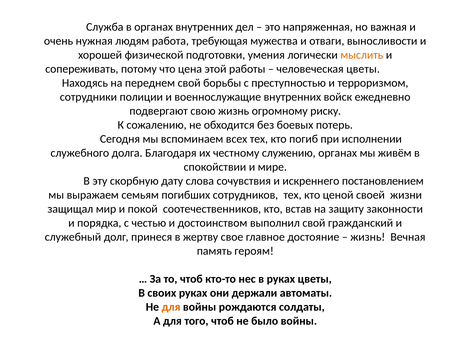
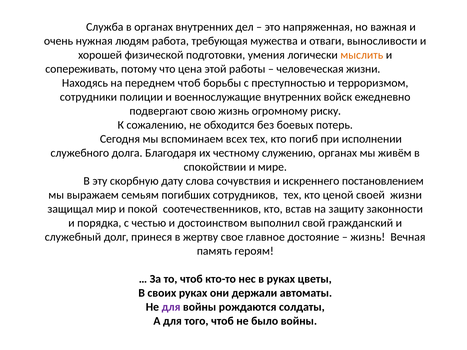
человеческая цветы: цветы -> жизни
переднем свой: свой -> чтоб
для at (171, 307) colour: orange -> purple
